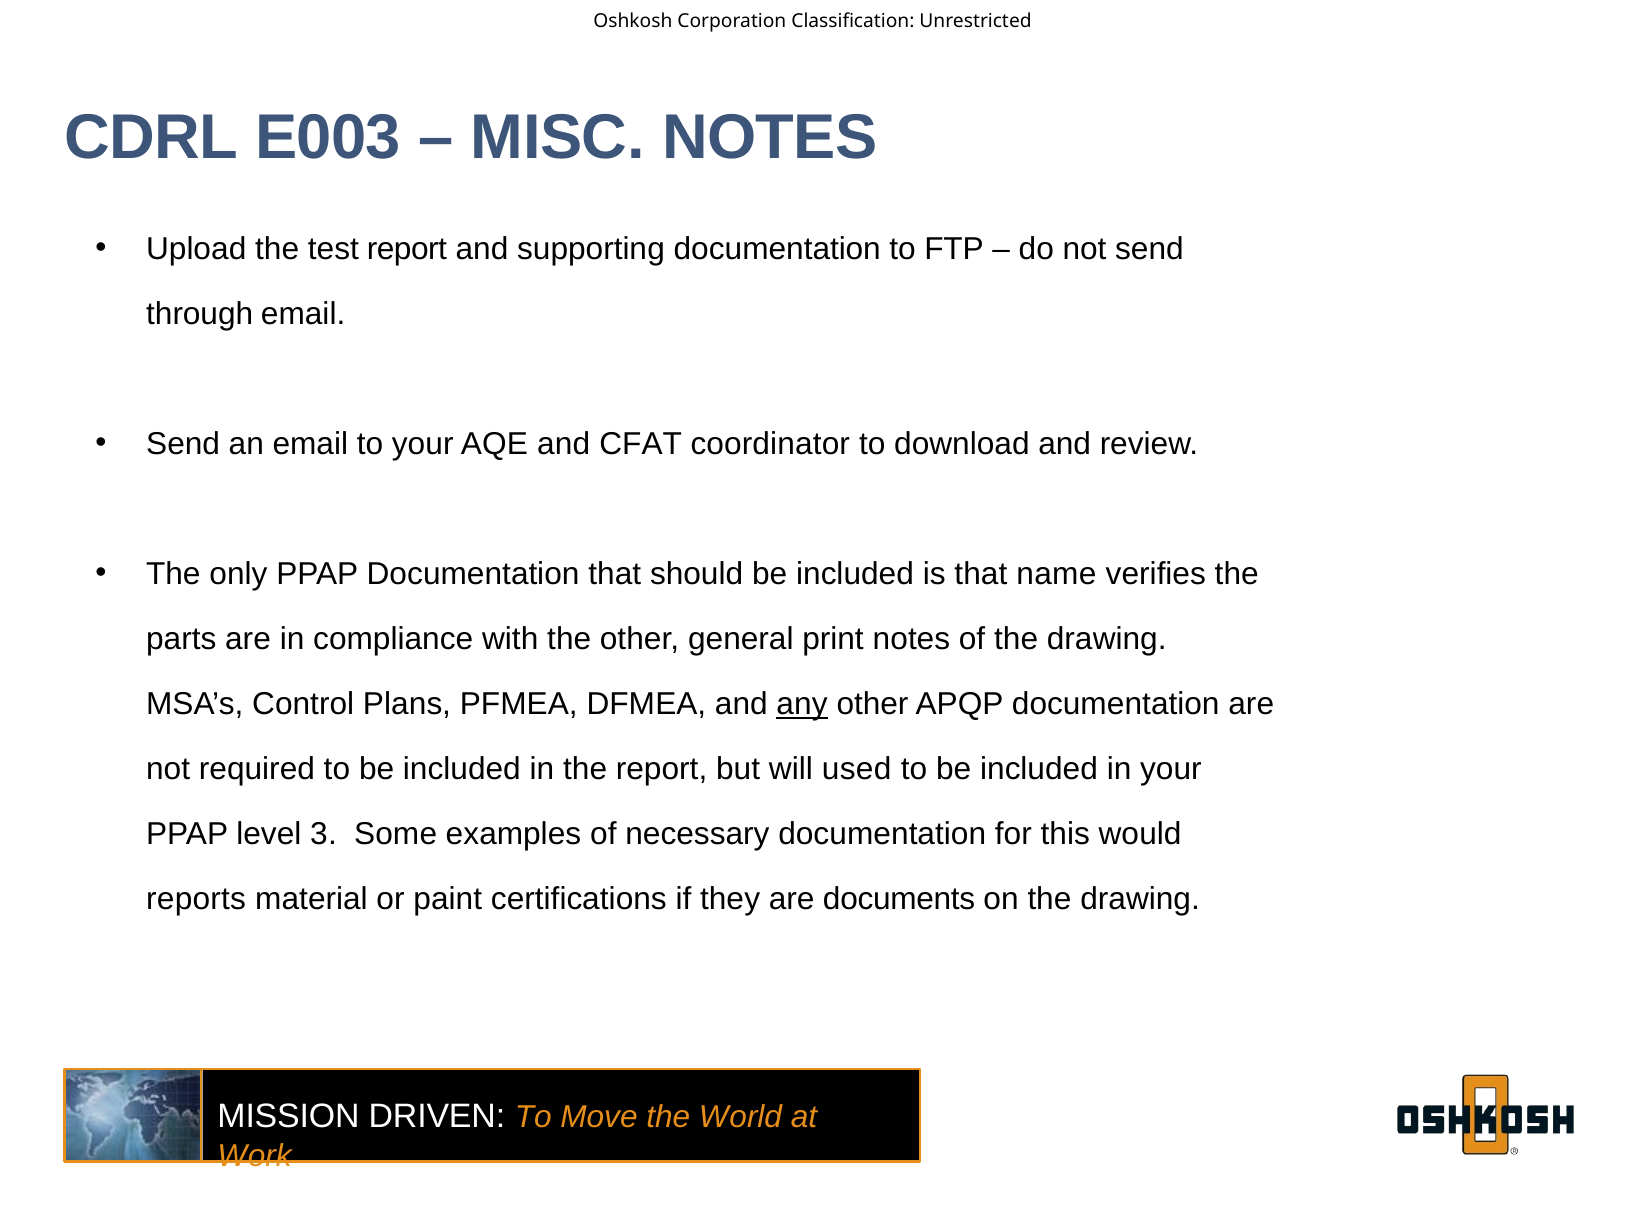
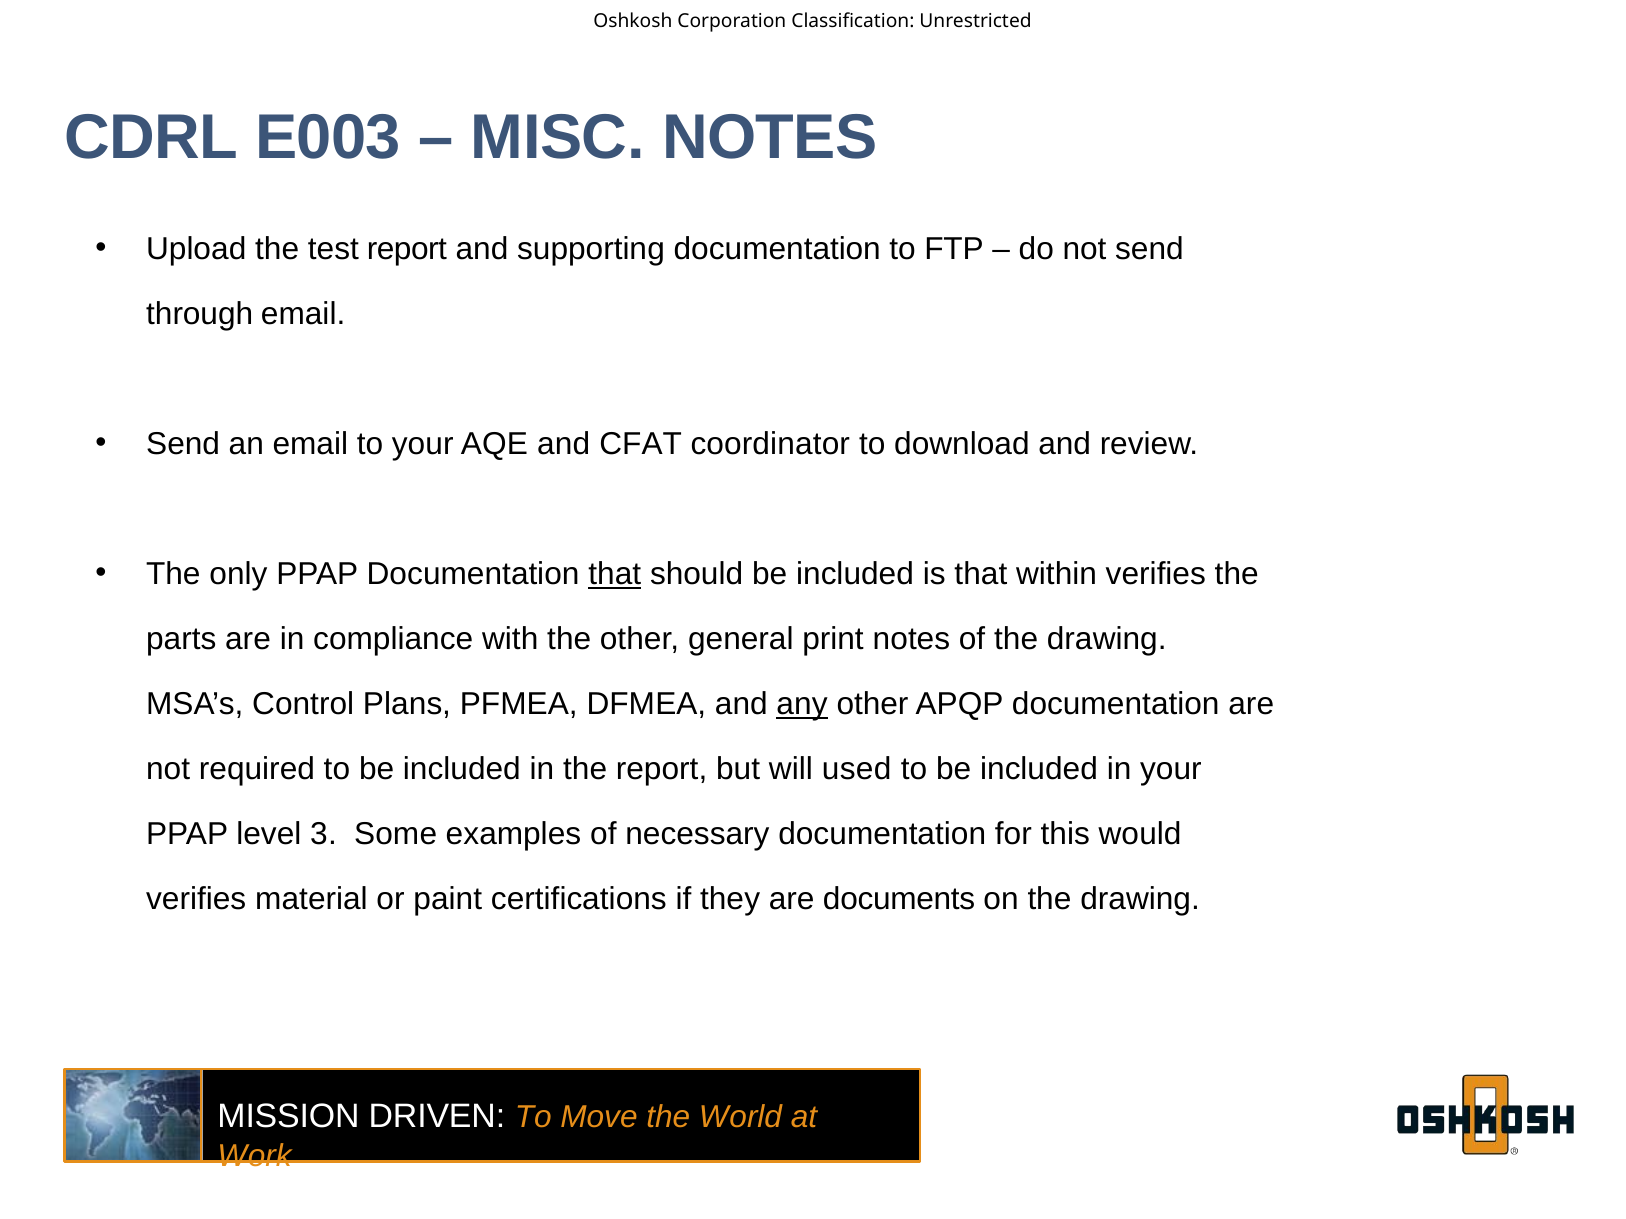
that at (615, 574) underline: none -> present
name: name -> within
reports at (196, 900): reports -> verifies
